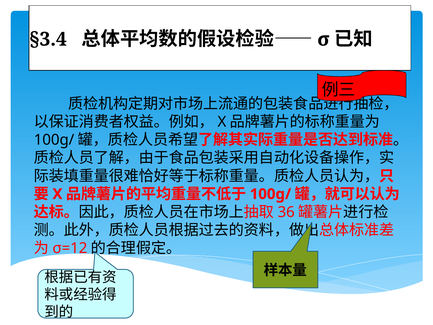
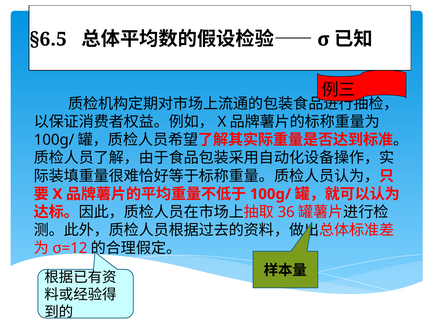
§3.4: §3.4 -> §6.5
